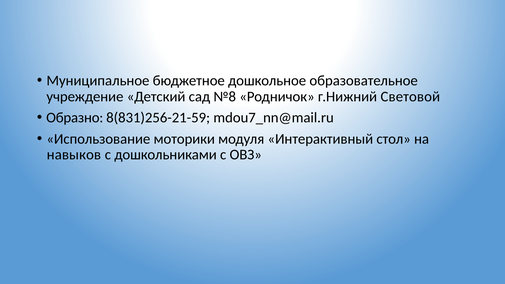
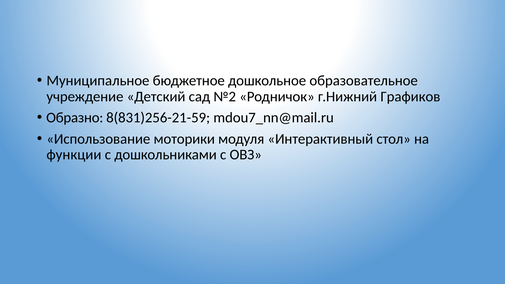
№8: №8 -> №2
Световой: Световой -> Графиков
навыков: навыков -> функции
